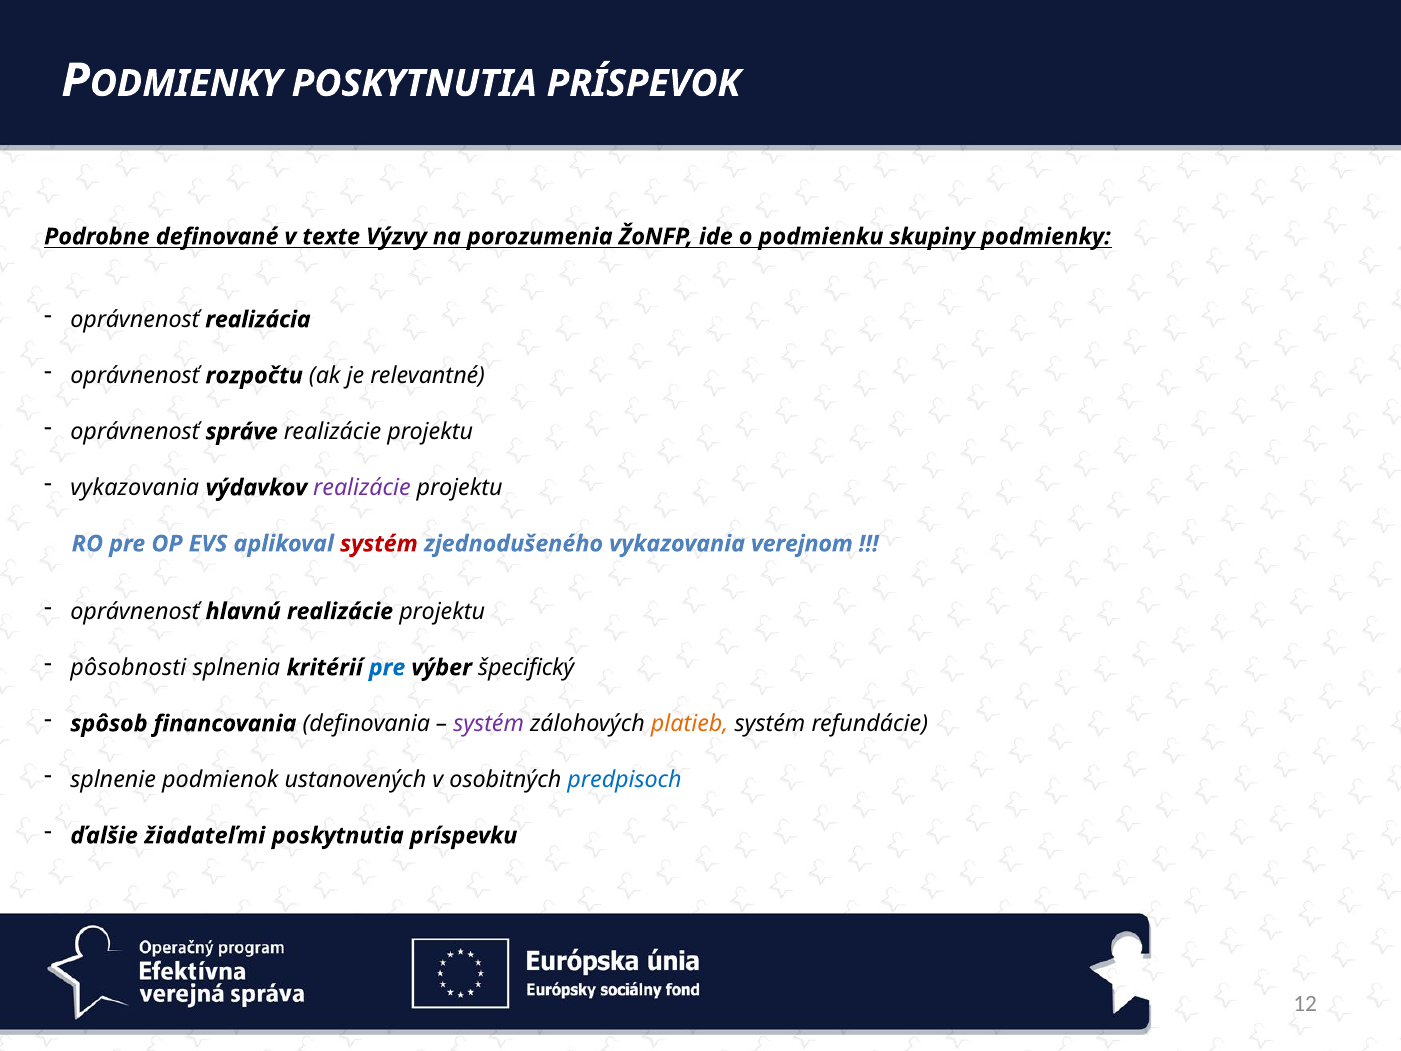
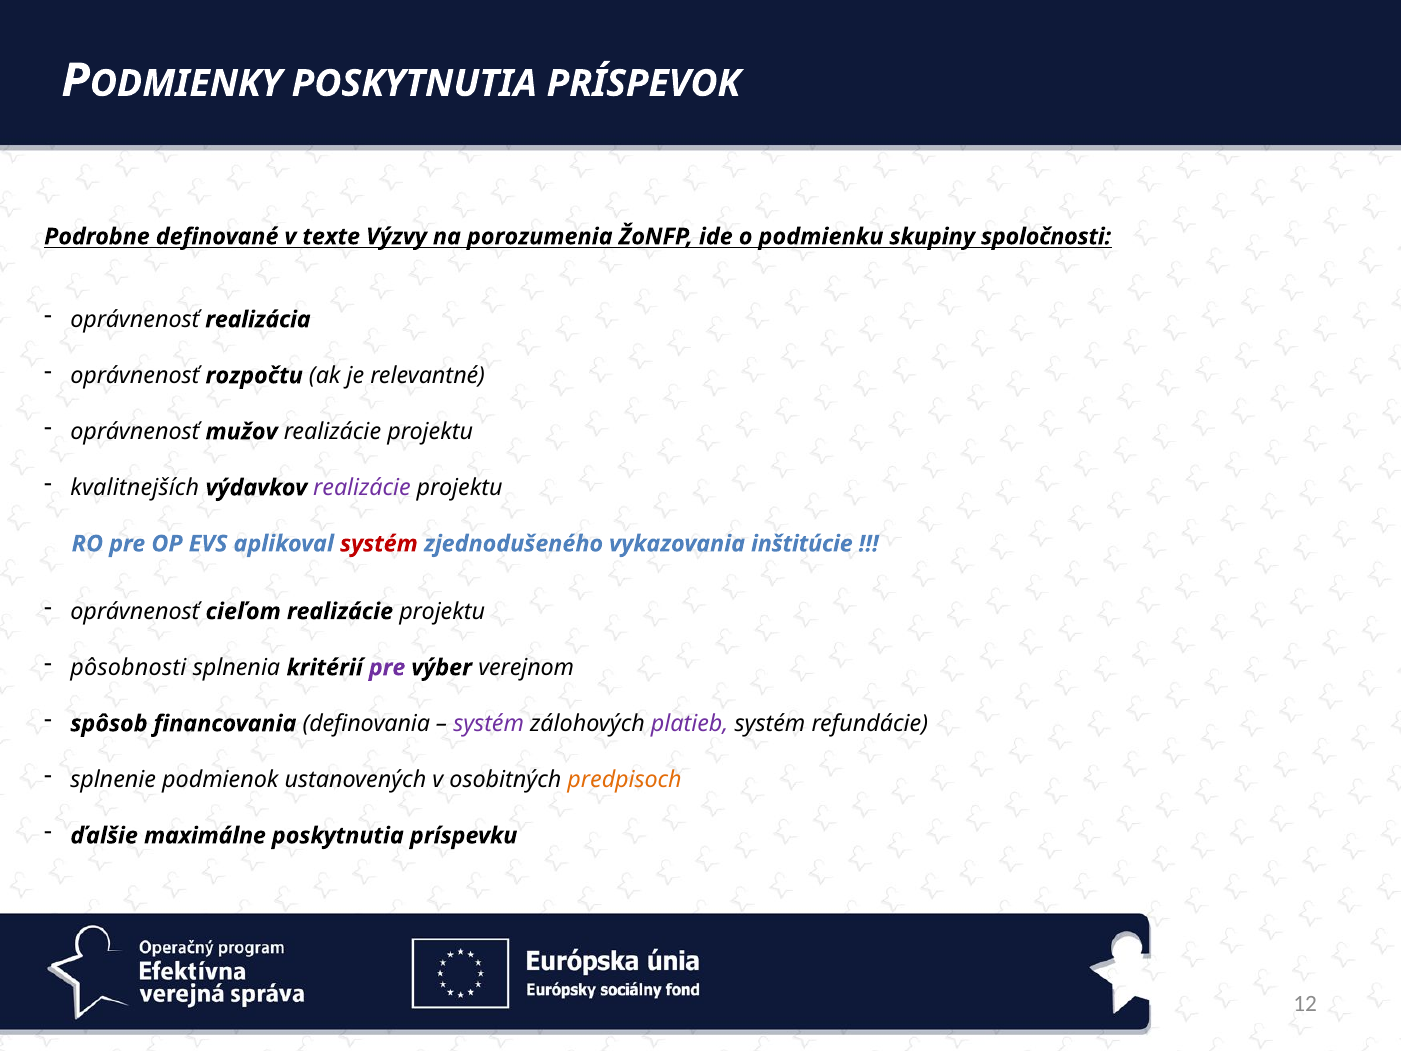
podmienky: podmienky -> spoločnosti
správe: správe -> mužov
vykazovania at (135, 488): vykazovania -> kvalitnejších
verejnom: verejnom -> inštitúcie
hlavnú: hlavnú -> cieľom
pre at (387, 667) colour: blue -> purple
špecifický: špecifický -> verejnom
platieb colour: orange -> purple
predpisoch colour: blue -> orange
žiadateľmi: žiadateľmi -> maximálne
